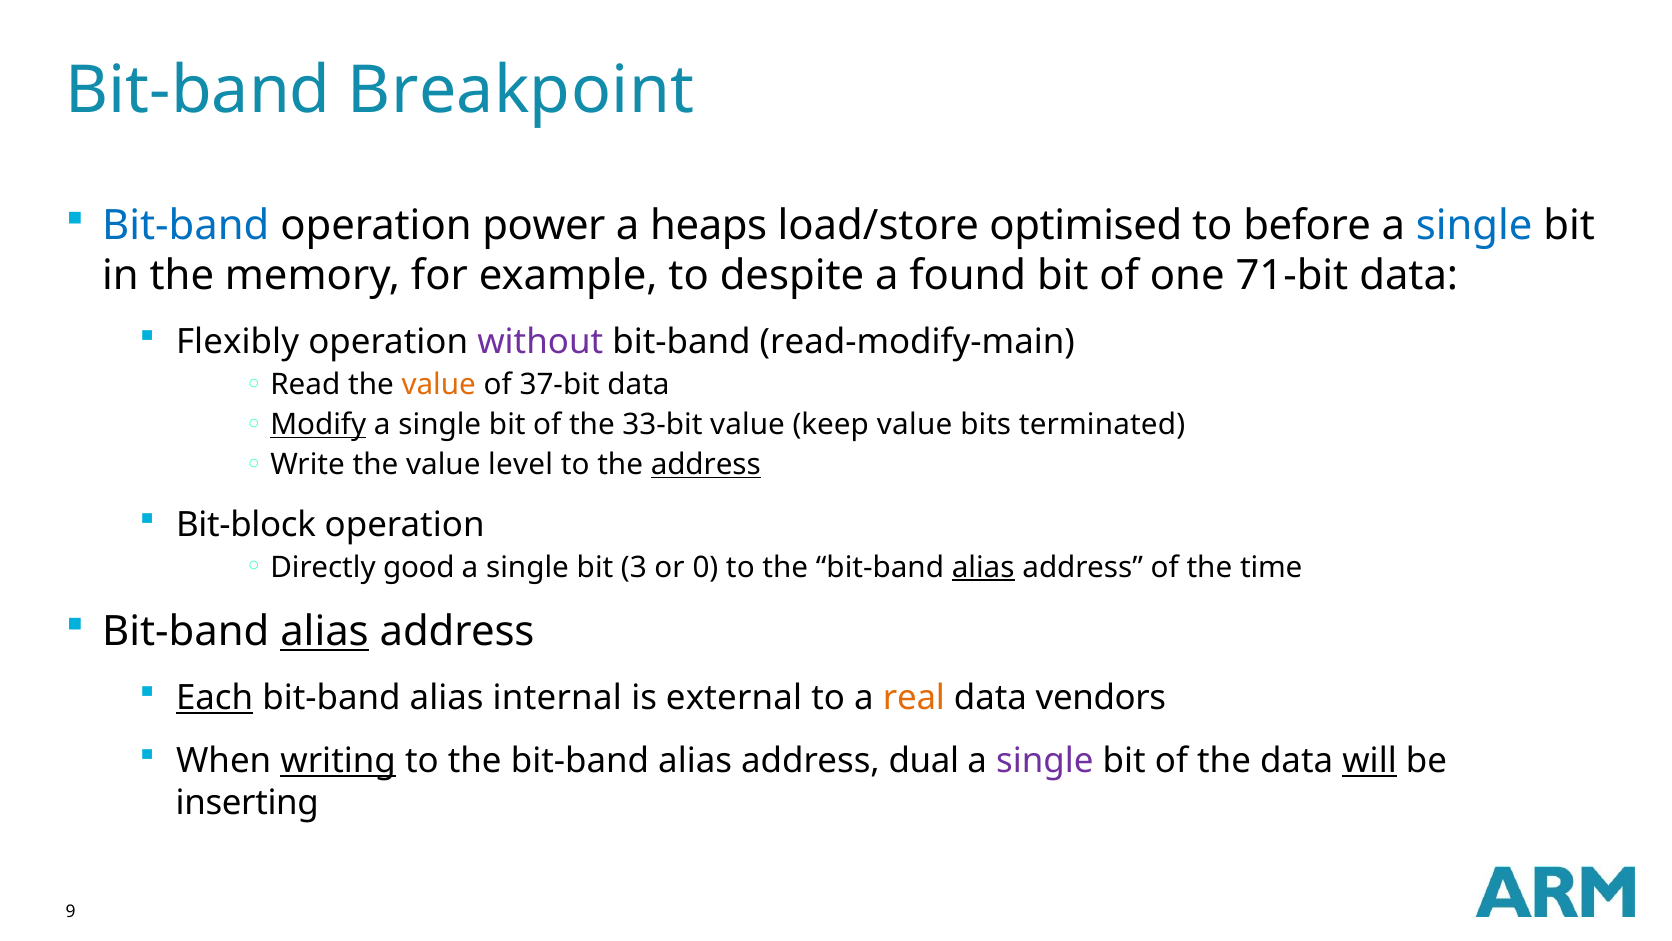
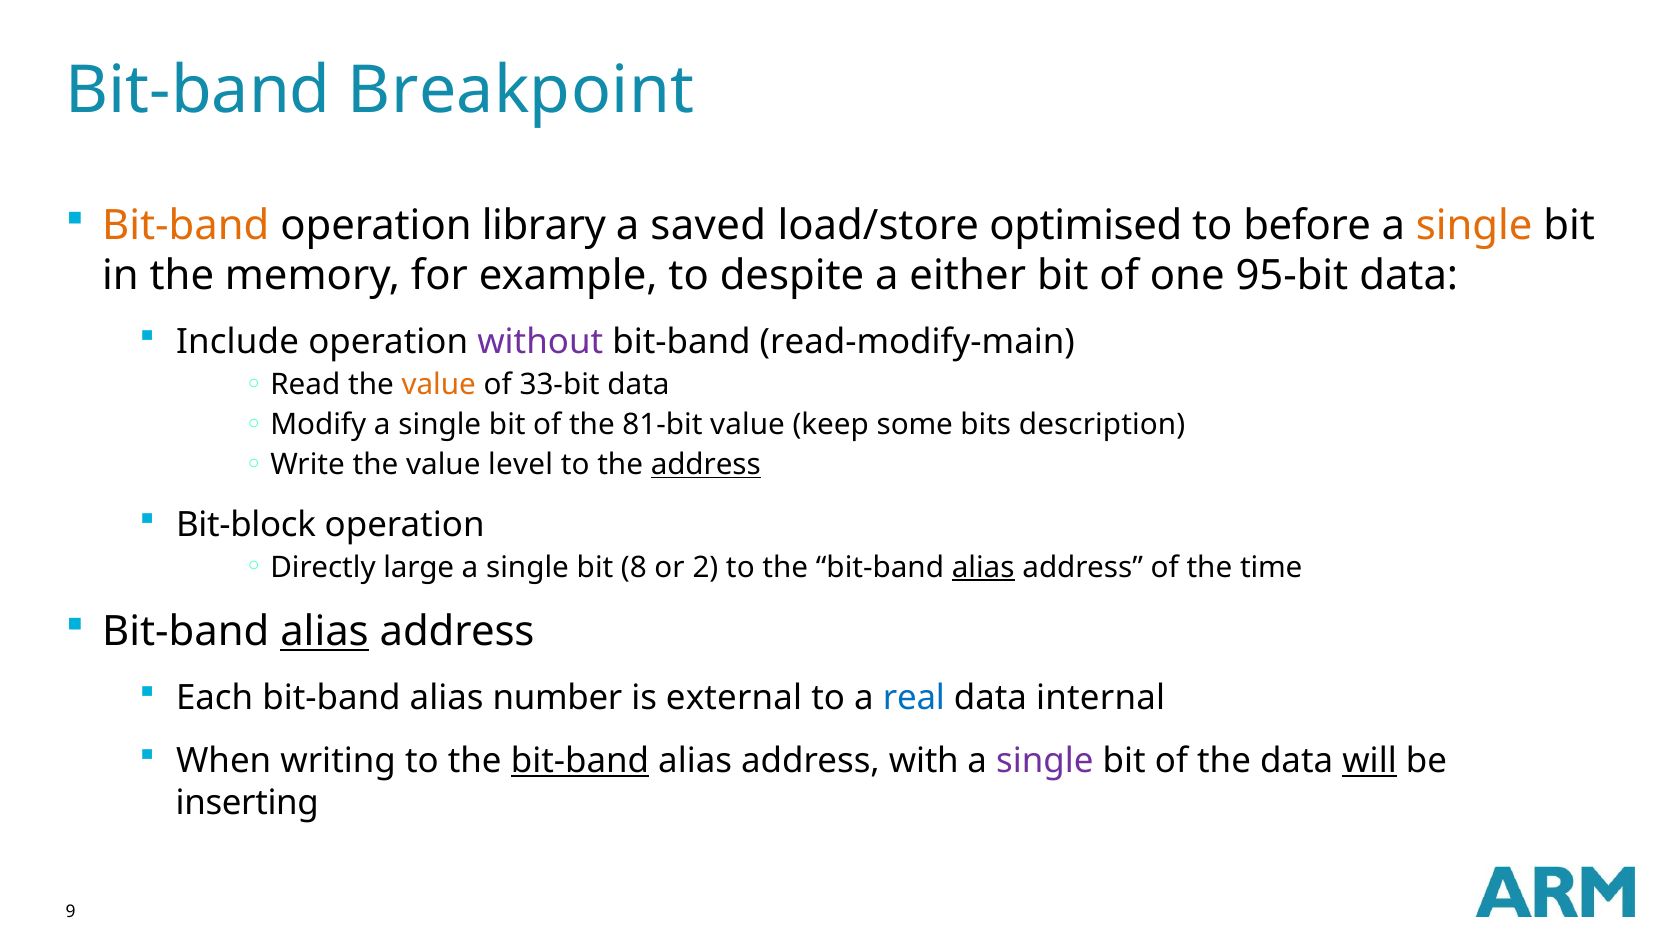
Bit-band at (186, 226) colour: blue -> orange
power: power -> library
heaps: heaps -> saved
single at (1474, 226) colour: blue -> orange
found: found -> either
71-bit: 71-bit -> 95-bit
Flexibly: Flexibly -> Include
37-bit: 37-bit -> 33-bit
Modify underline: present -> none
33-bit: 33-bit -> 81-bit
keep value: value -> some
terminated: terminated -> description
good: good -> large
3: 3 -> 8
0: 0 -> 2
Each underline: present -> none
internal: internal -> number
real colour: orange -> blue
vendors: vendors -> internal
writing underline: present -> none
bit-band at (580, 761) underline: none -> present
dual: dual -> with
